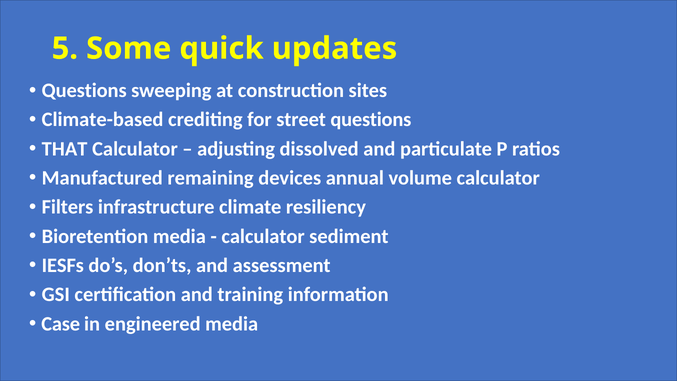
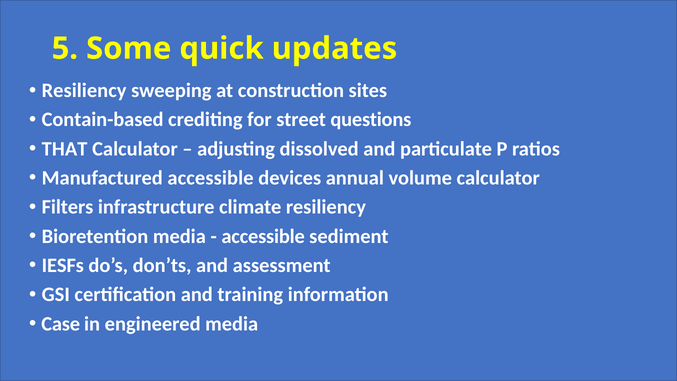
Questions at (84, 91): Questions -> Resiliency
Climate-based: Climate-based -> Contain-based
Manufactured remaining: remaining -> accessible
calculator at (263, 236): calculator -> accessible
